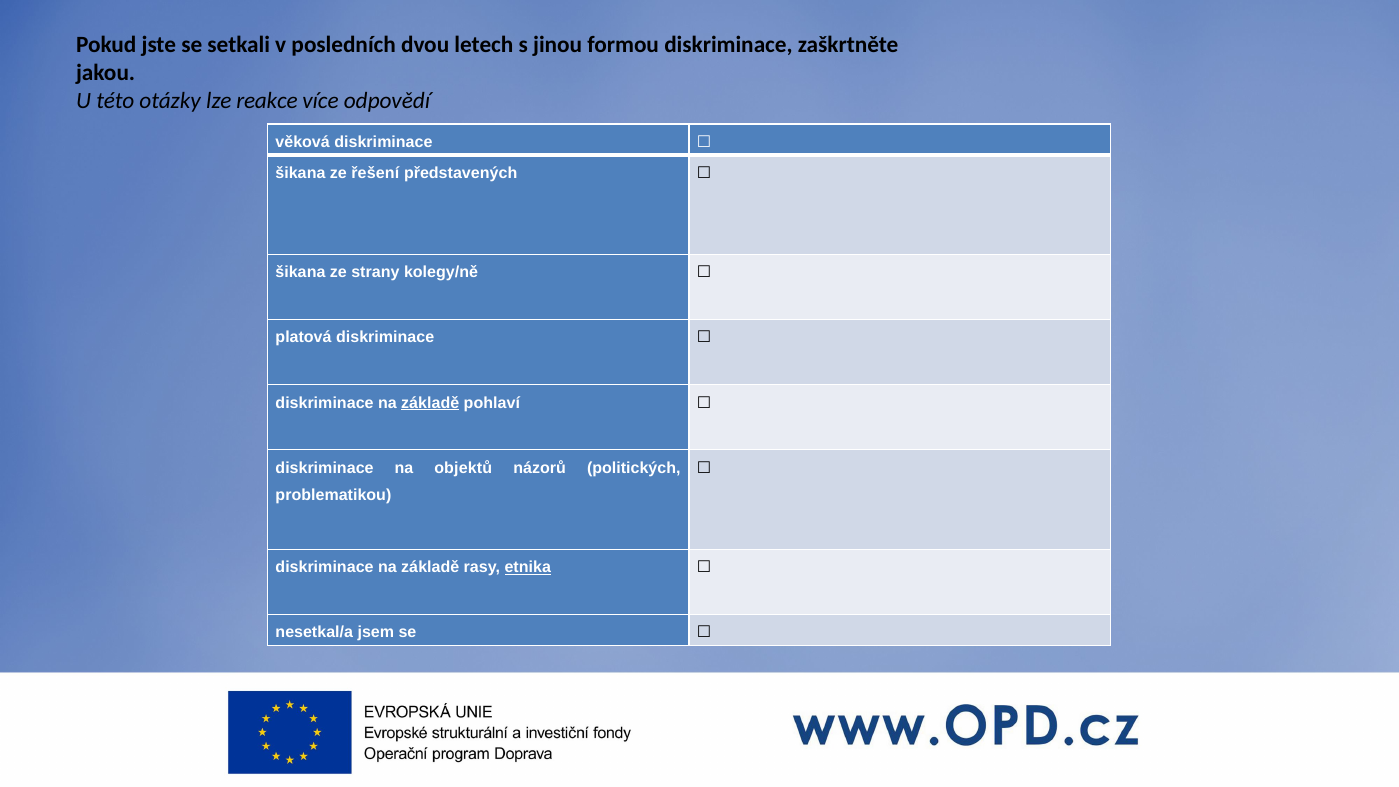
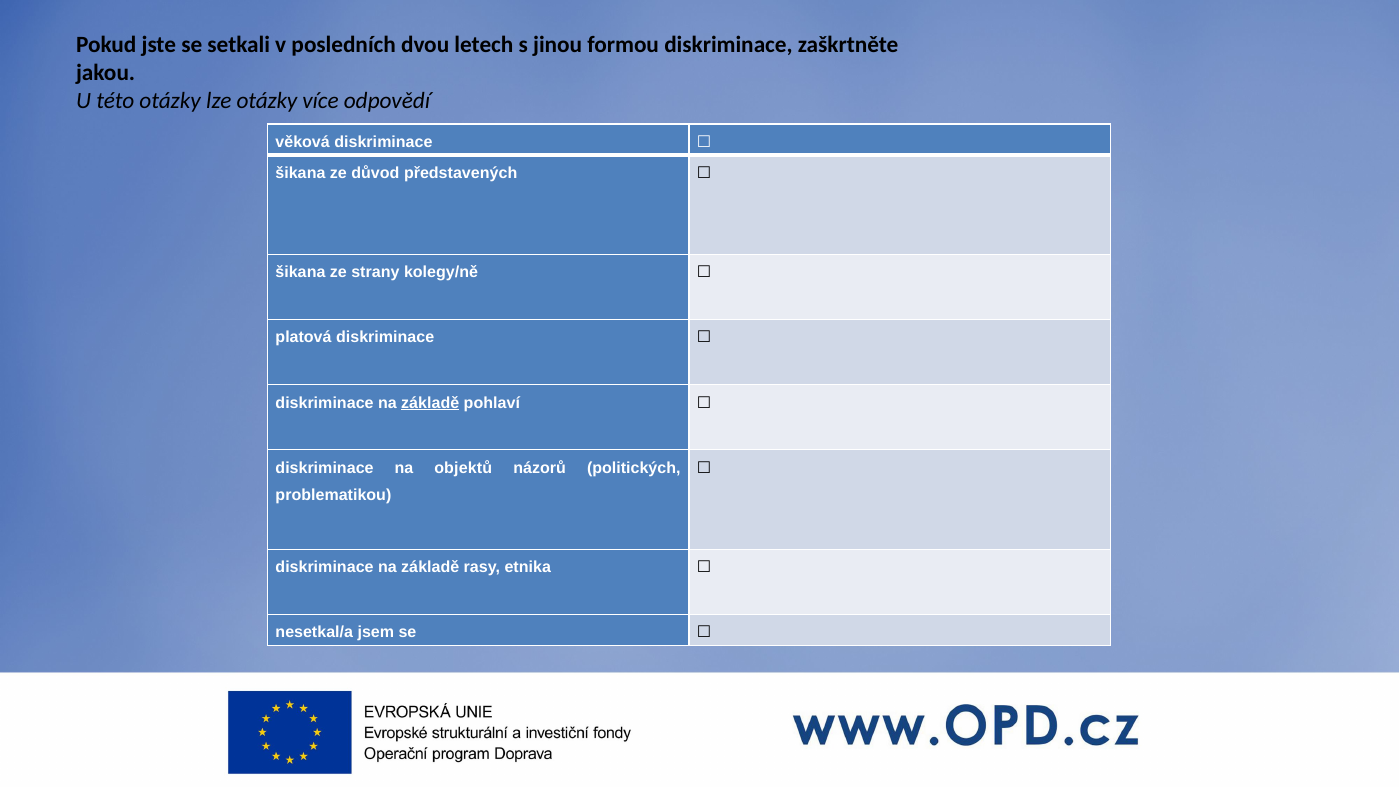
lze reakce: reakce -> otázky
řešení: řešení -> důvod
etnika underline: present -> none
